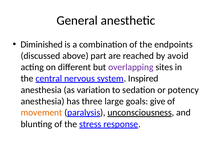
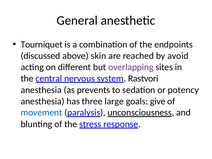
Diminished: Diminished -> Tourniquet
part: part -> skin
Inspired: Inspired -> Rastvori
variation: variation -> prevents
movement colour: orange -> blue
